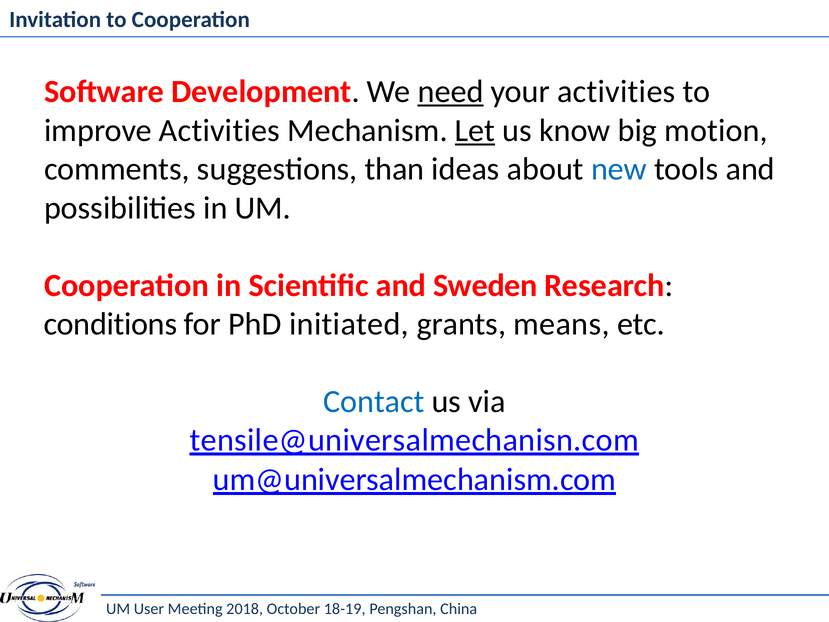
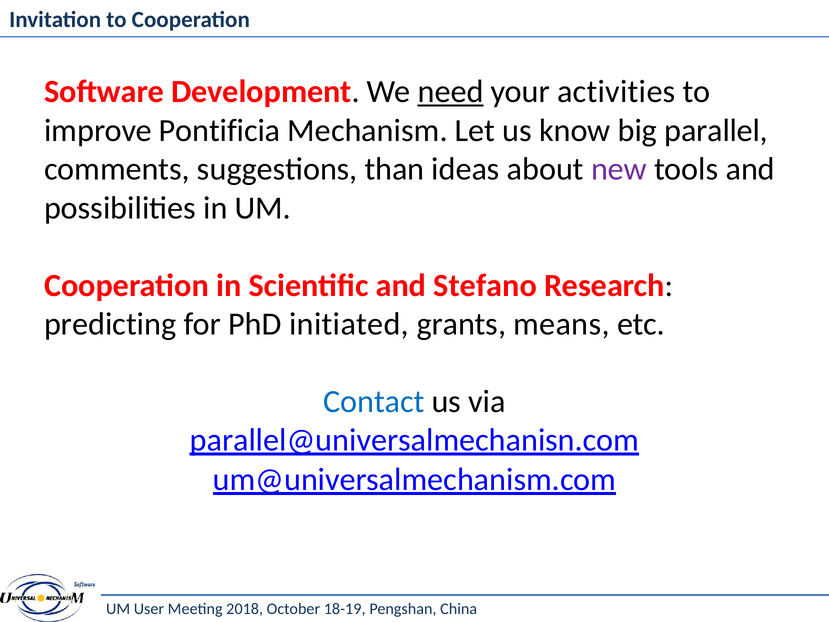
improve Activities: Activities -> Pontificia
Let underline: present -> none
motion: motion -> parallel
new colour: blue -> purple
Sweden: Sweden -> Stefano
conditions: conditions -> predicting
tensile@universalmechanisn.com: tensile@universalmechanisn.com -> parallel@universalmechanisn.com
